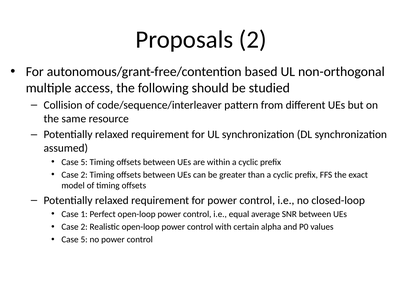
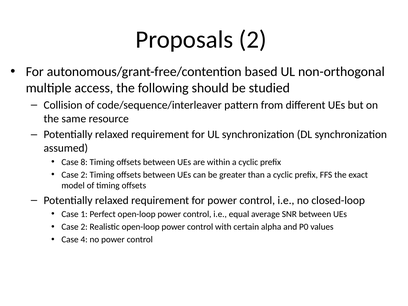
5 at (84, 162): 5 -> 8
5 at (84, 240): 5 -> 4
